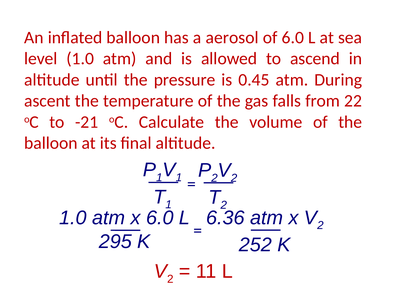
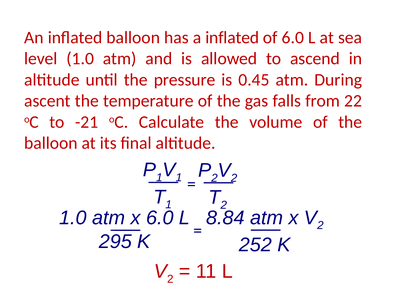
a aerosol: aerosol -> inflated
6.36: 6.36 -> 8.84
